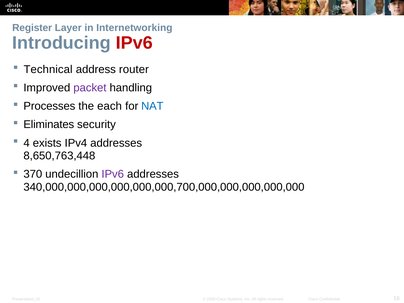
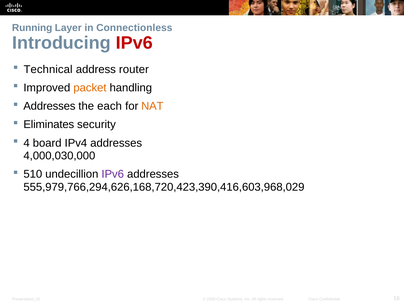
Register: Register -> Running
Internetworking: Internetworking -> Connectionless
packet colour: purple -> orange
Processes at (49, 106): Processes -> Addresses
NAT colour: blue -> orange
exists: exists -> board
8,650,763,448: 8,650,763,448 -> 4,000,030,000
370: 370 -> 510
340,000,000,000,000,000,000,700,000,000,000,000,000: 340,000,000,000,000,000,000,700,000,000,000,000,000 -> 555,979,766,294,626,168,720,423,390,416,603,968,029
